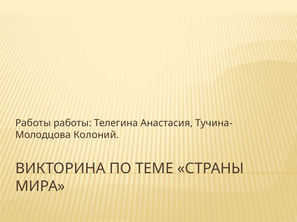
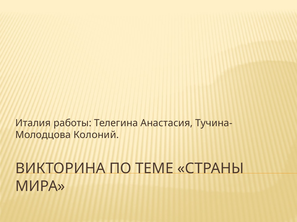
Работы at (33, 123): Работы -> Италия
